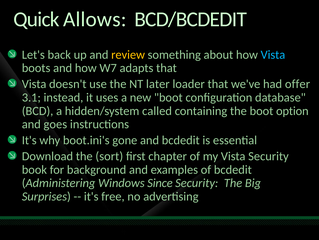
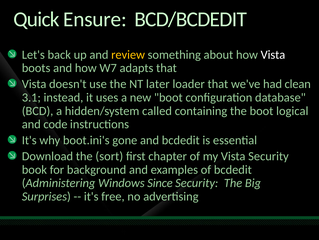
Allows: Allows -> Ensure
Vista at (273, 54) colour: light blue -> white
offer: offer -> clean
option: option -> logical
goes: goes -> code
